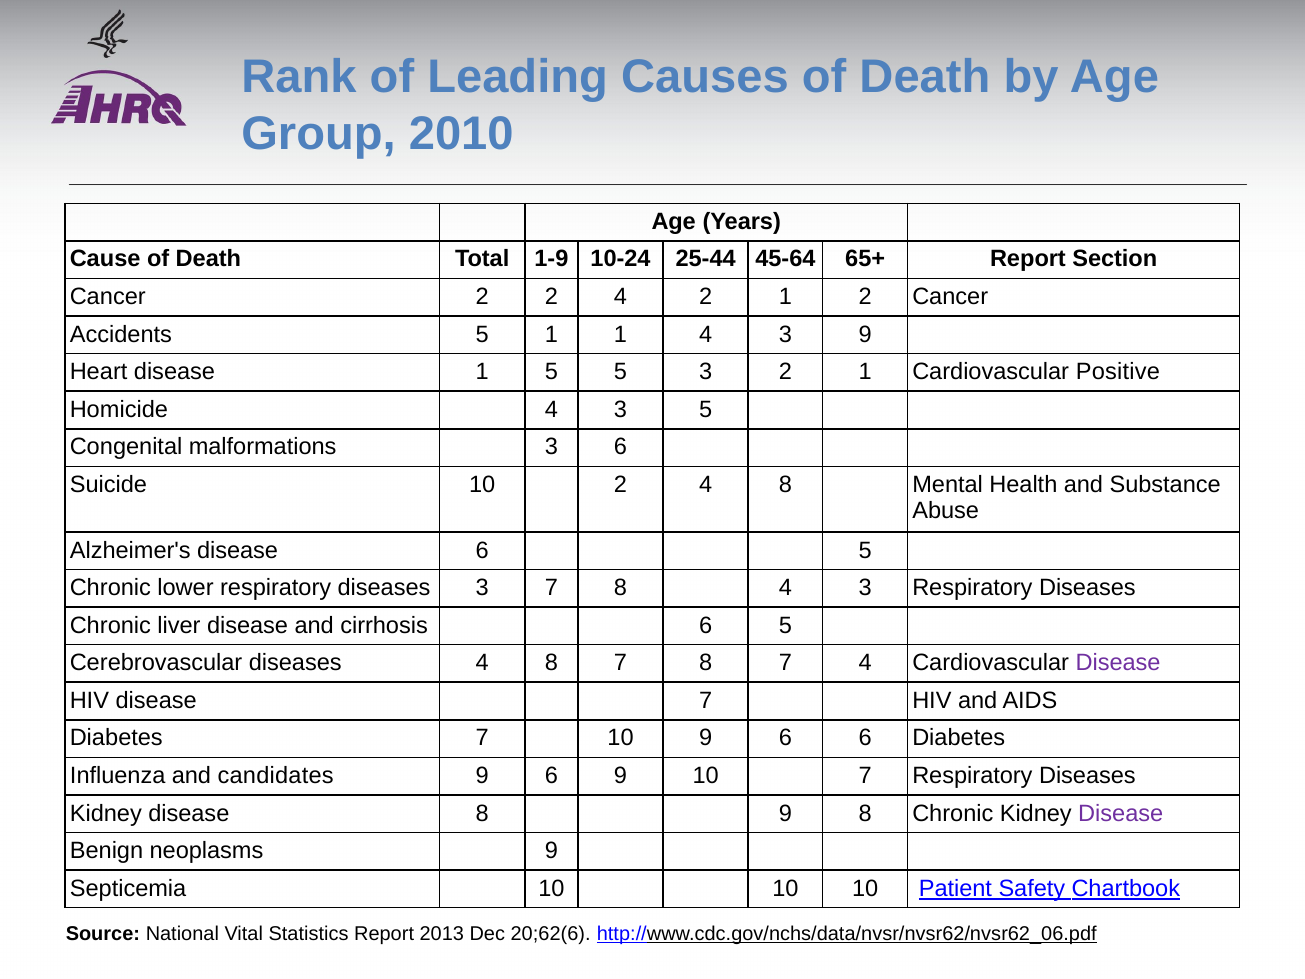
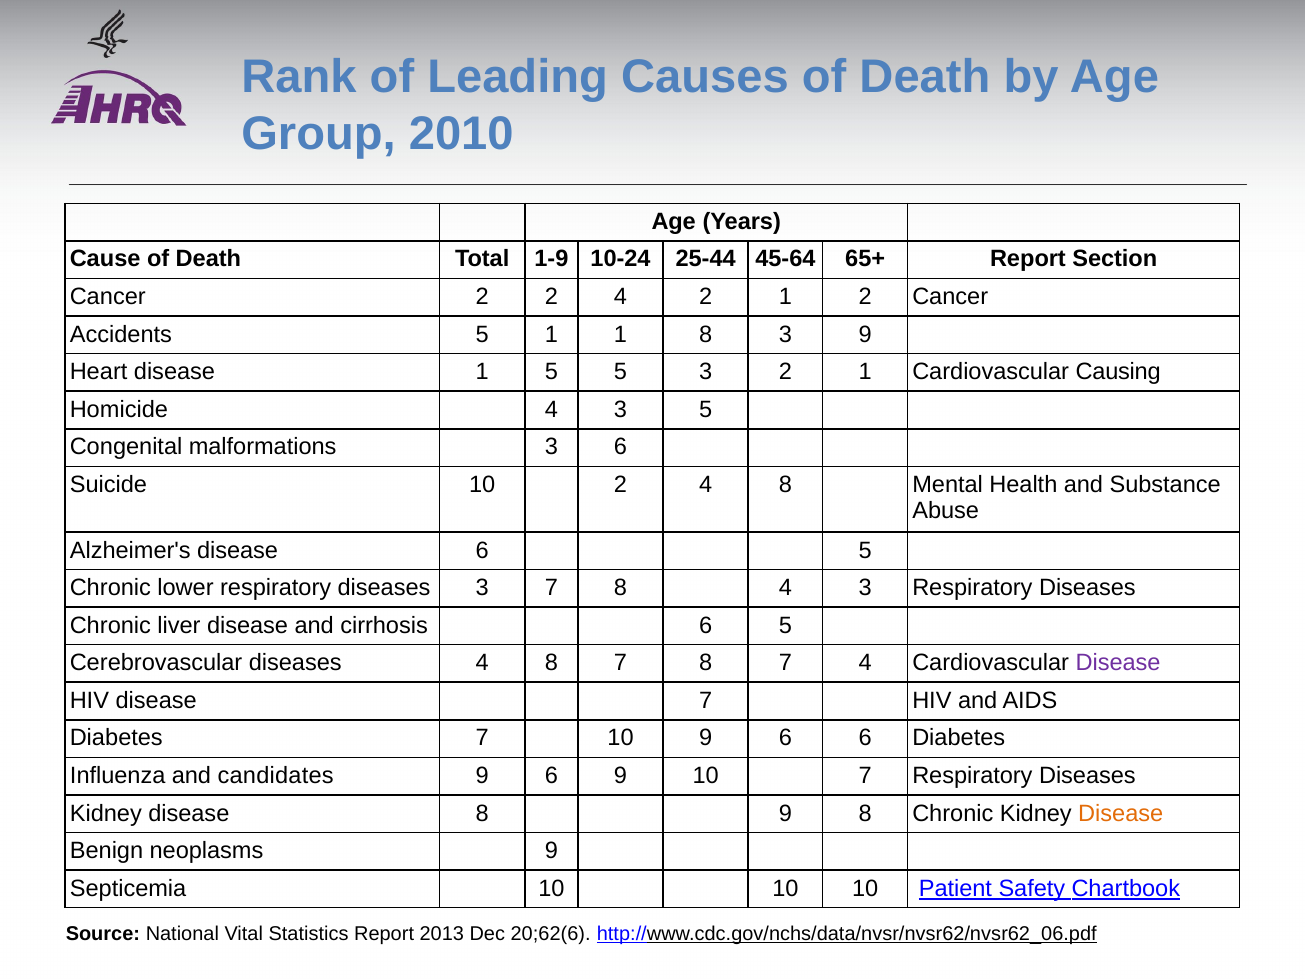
1 4: 4 -> 8
Positive: Positive -> Causing
Disease at (1121, 813) colour: purple -> orange
